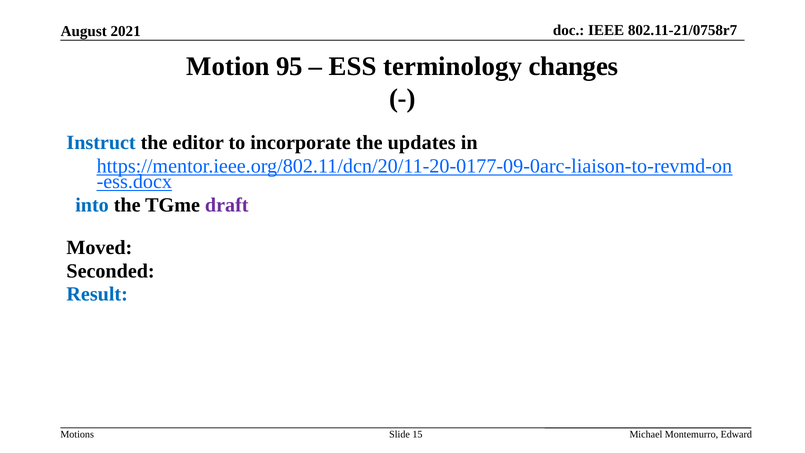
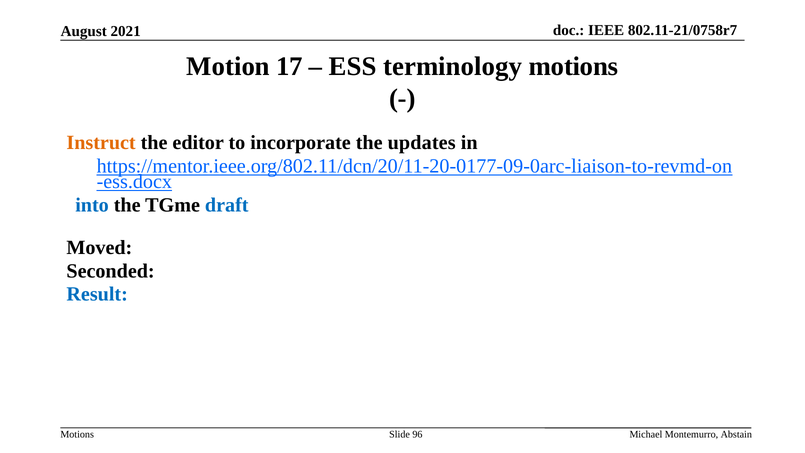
95: 95 -> 17
terminology changes: changes -> motions
Instruct colour: blue -> orange
draft colour: purple -> blue
15: 15 -> 96
Edward: Edward -> Abstain
